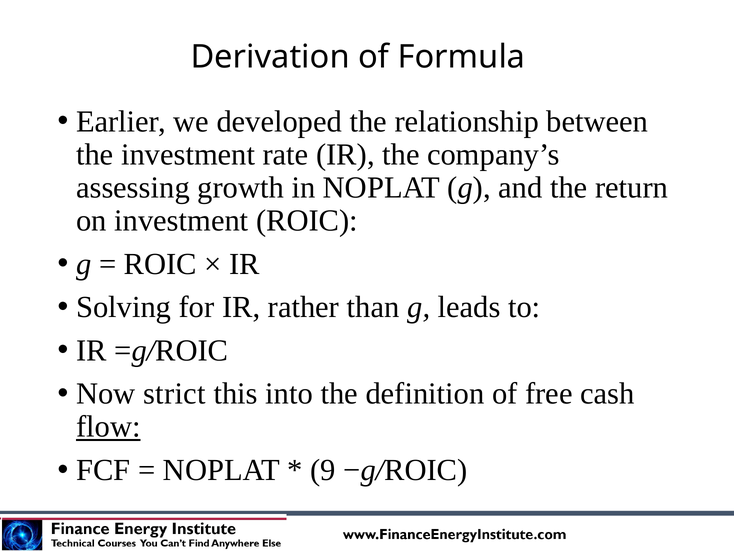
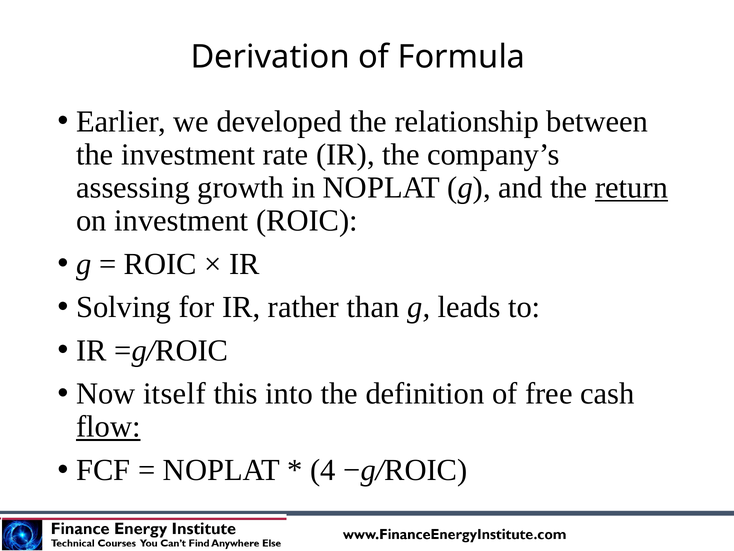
return underline: none -> present
strict: strict -> itself
9: 9 -> 4
